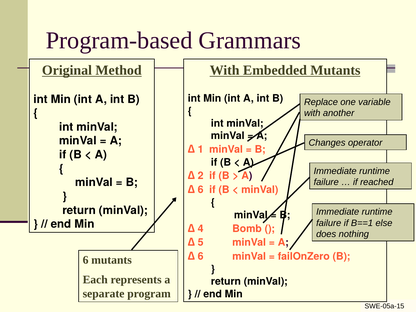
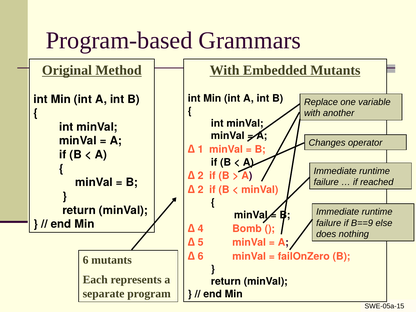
6 at (201, 190): 6 -> 2
B==1: B==1 -> B==9
